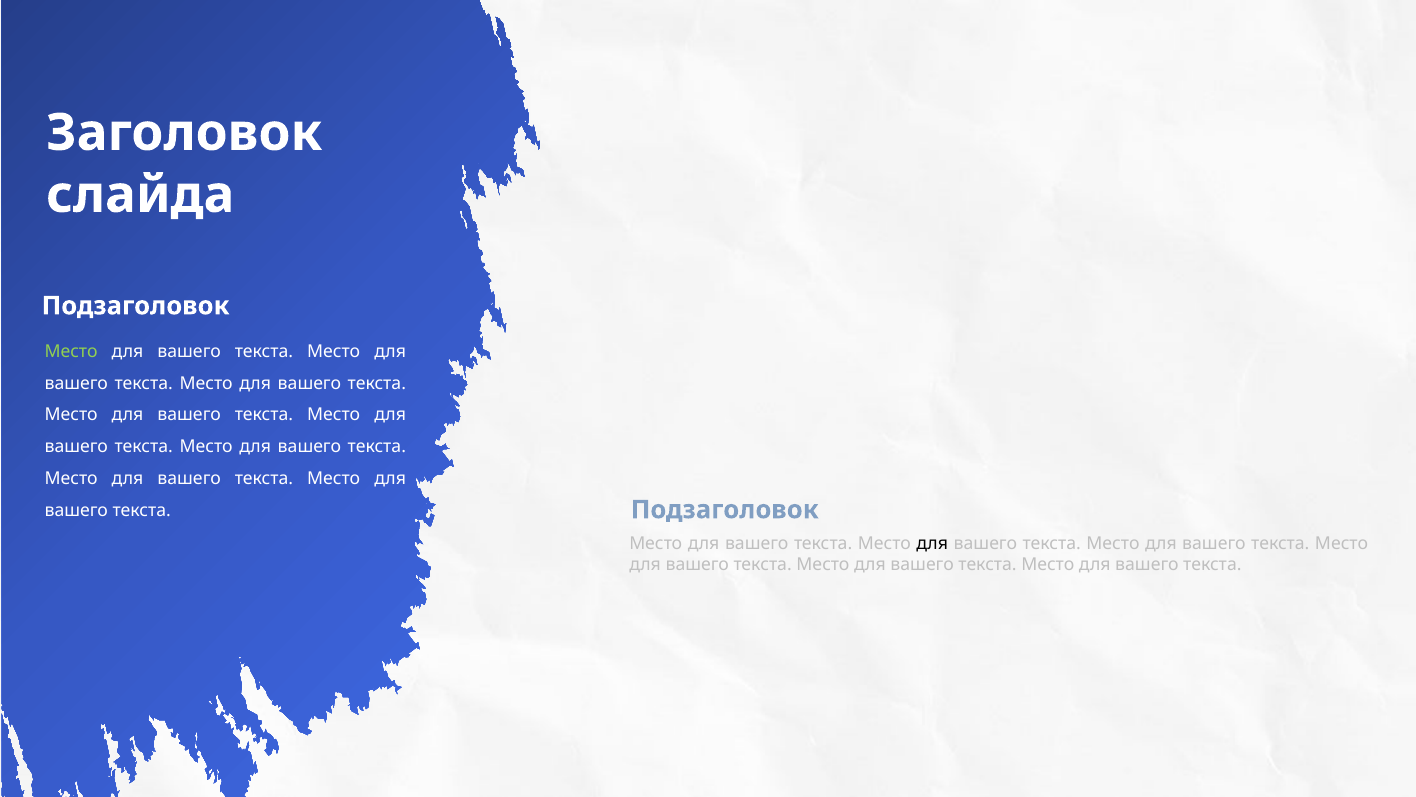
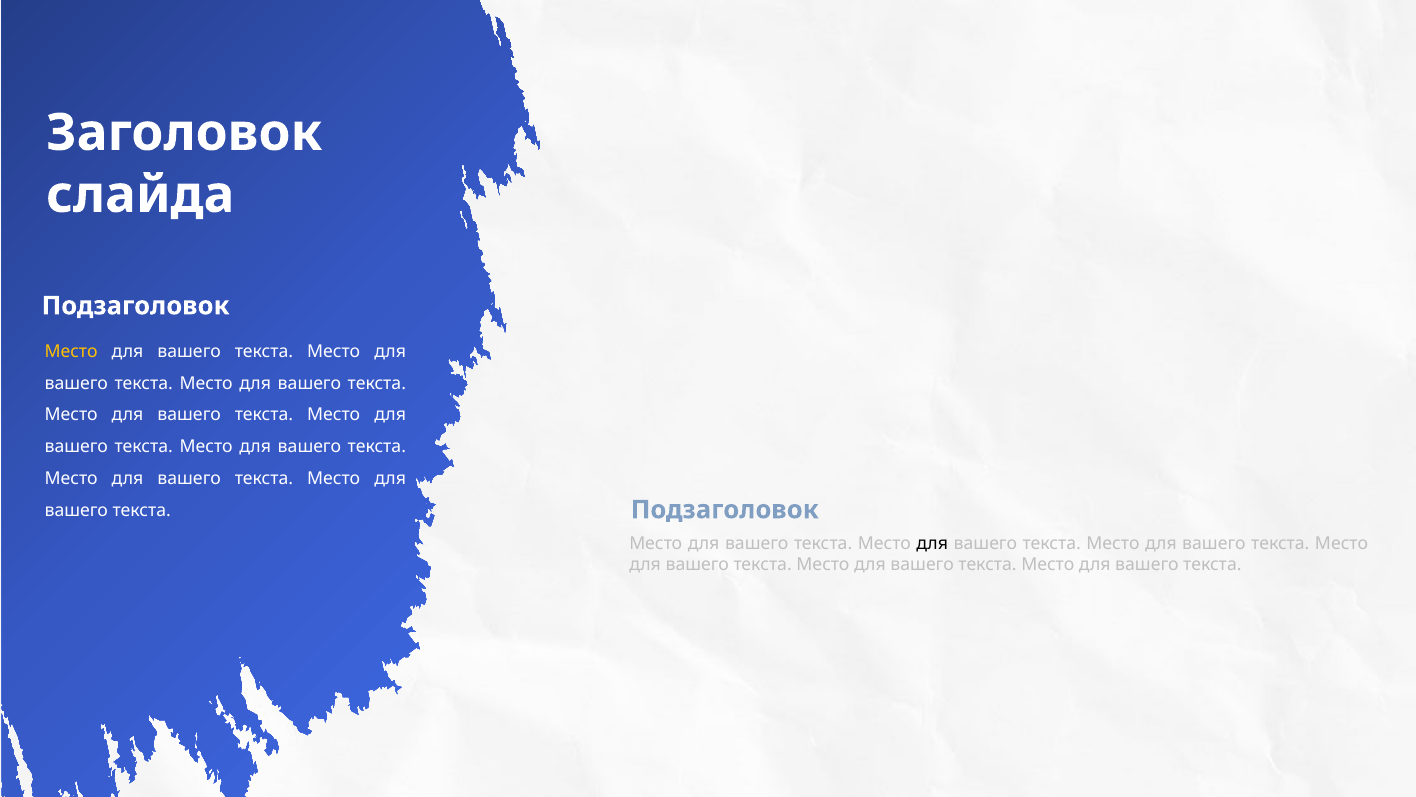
Место at (71, 351) colour: light green -> yellow
